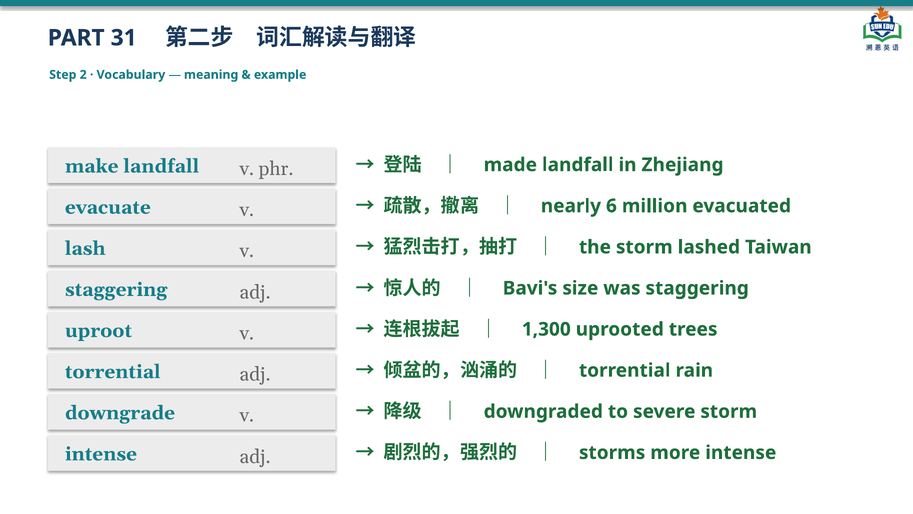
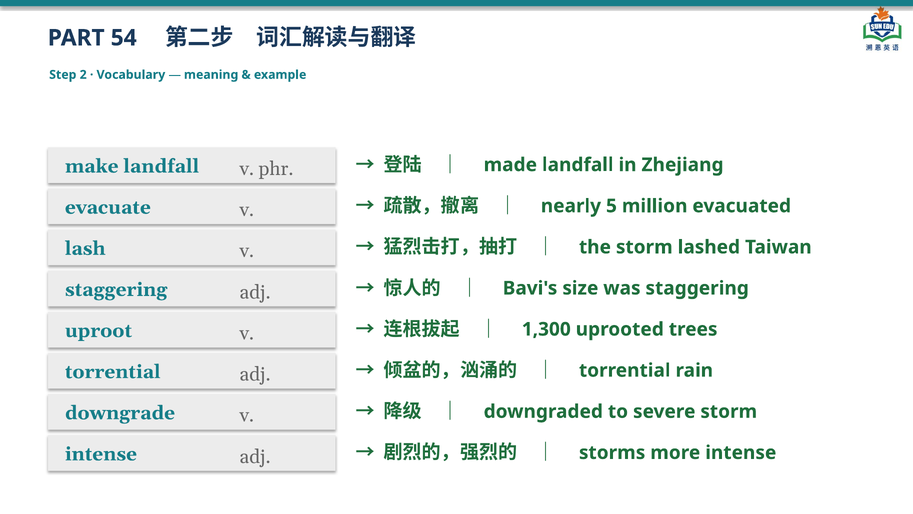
31: 31 -> 54
6: 6 -> 5
